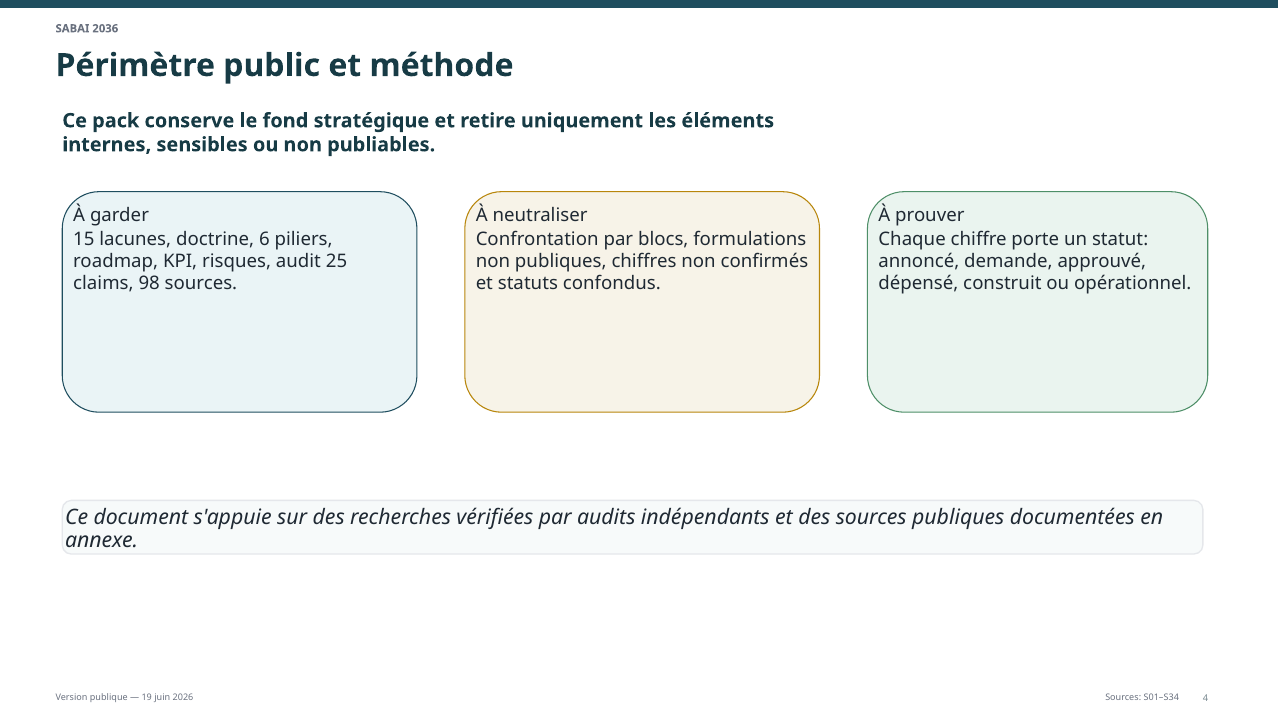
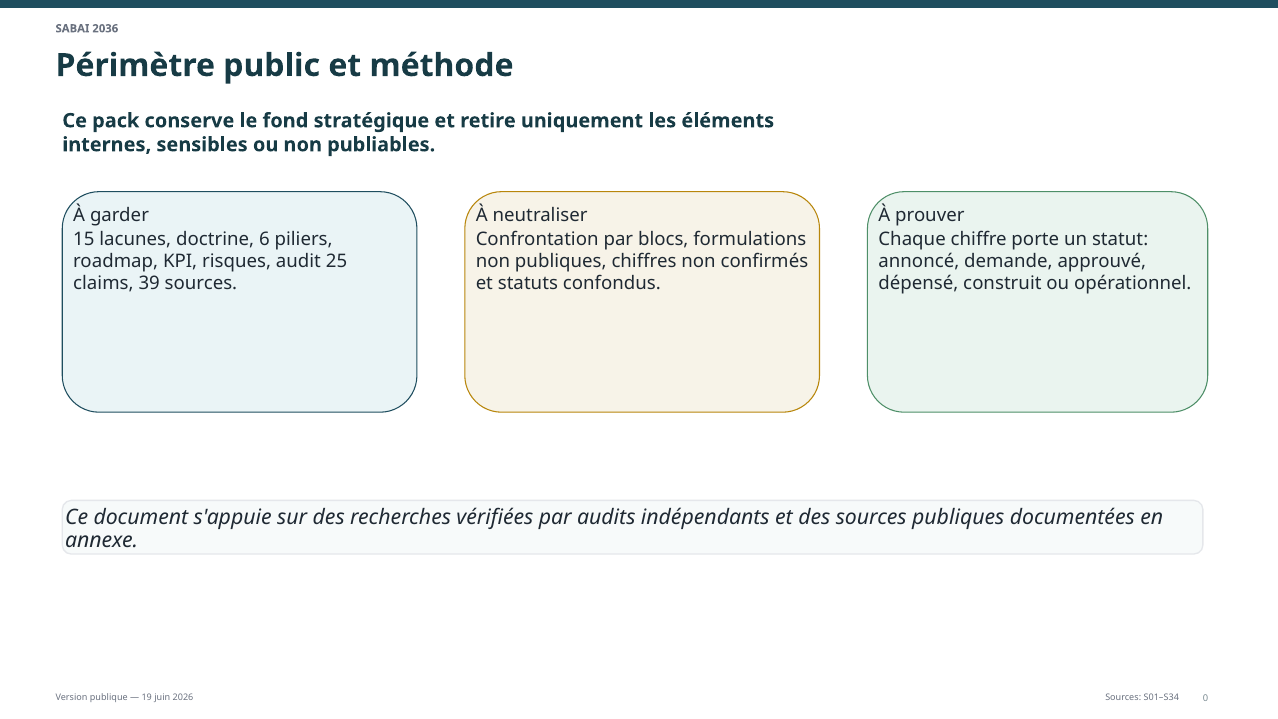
98: 98 -> 39
4: 4 -> 0
